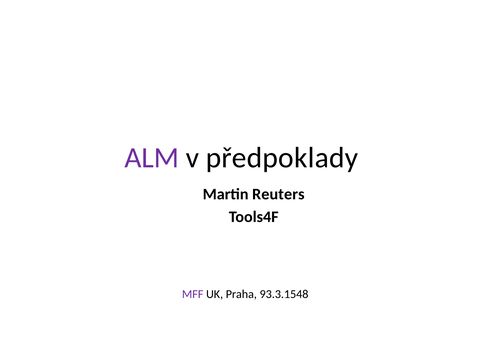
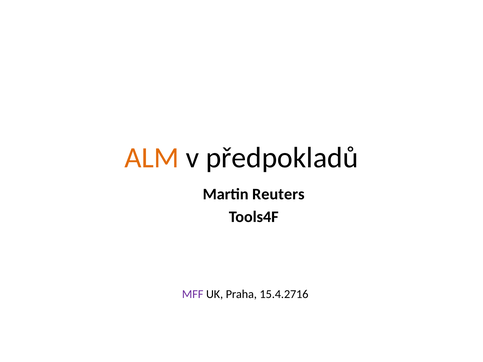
ALM colour: purple -> orange
předpoklady: předpoklady -> předpokladů
93.3.1548: 93.3.1548 -> 15.4.2716
